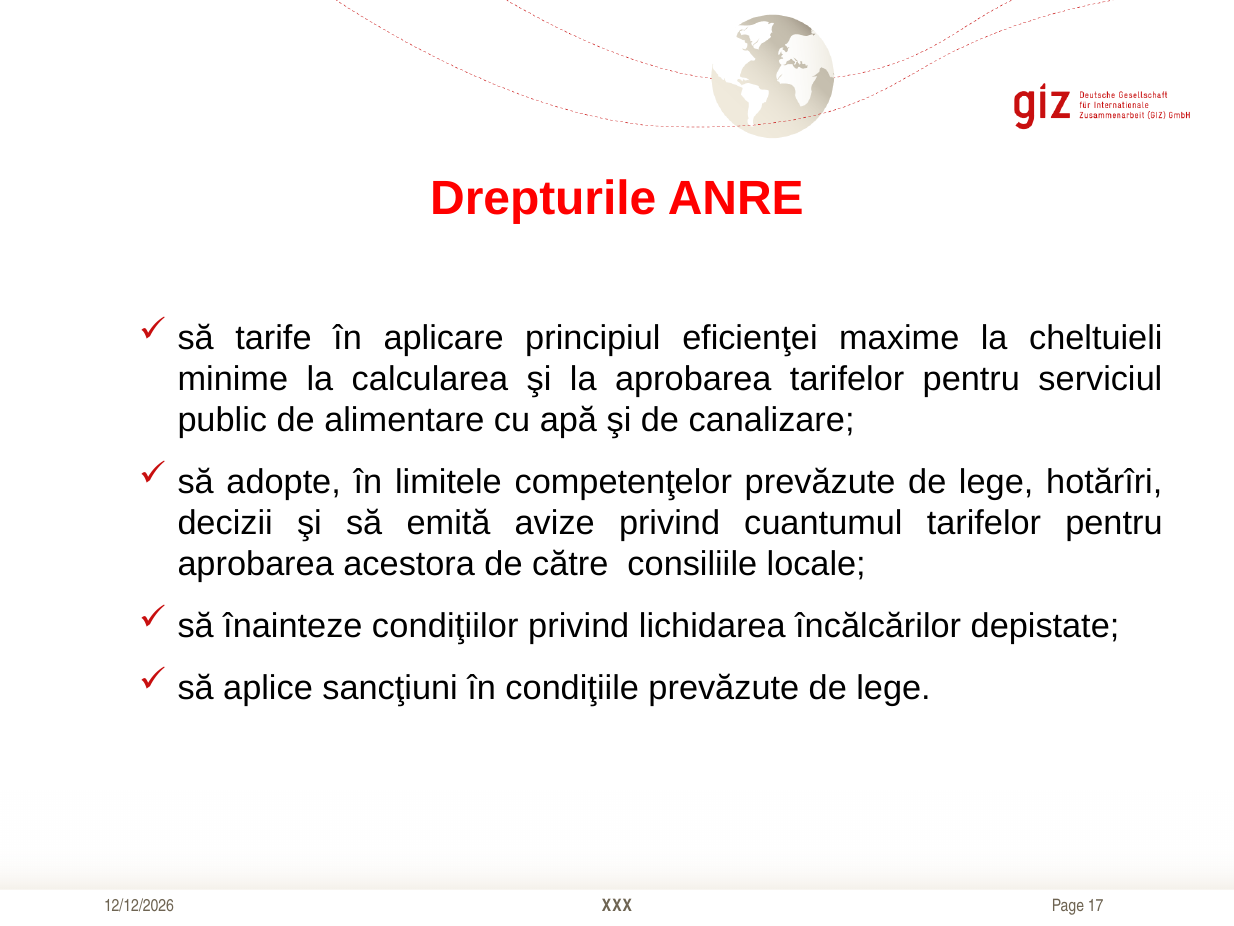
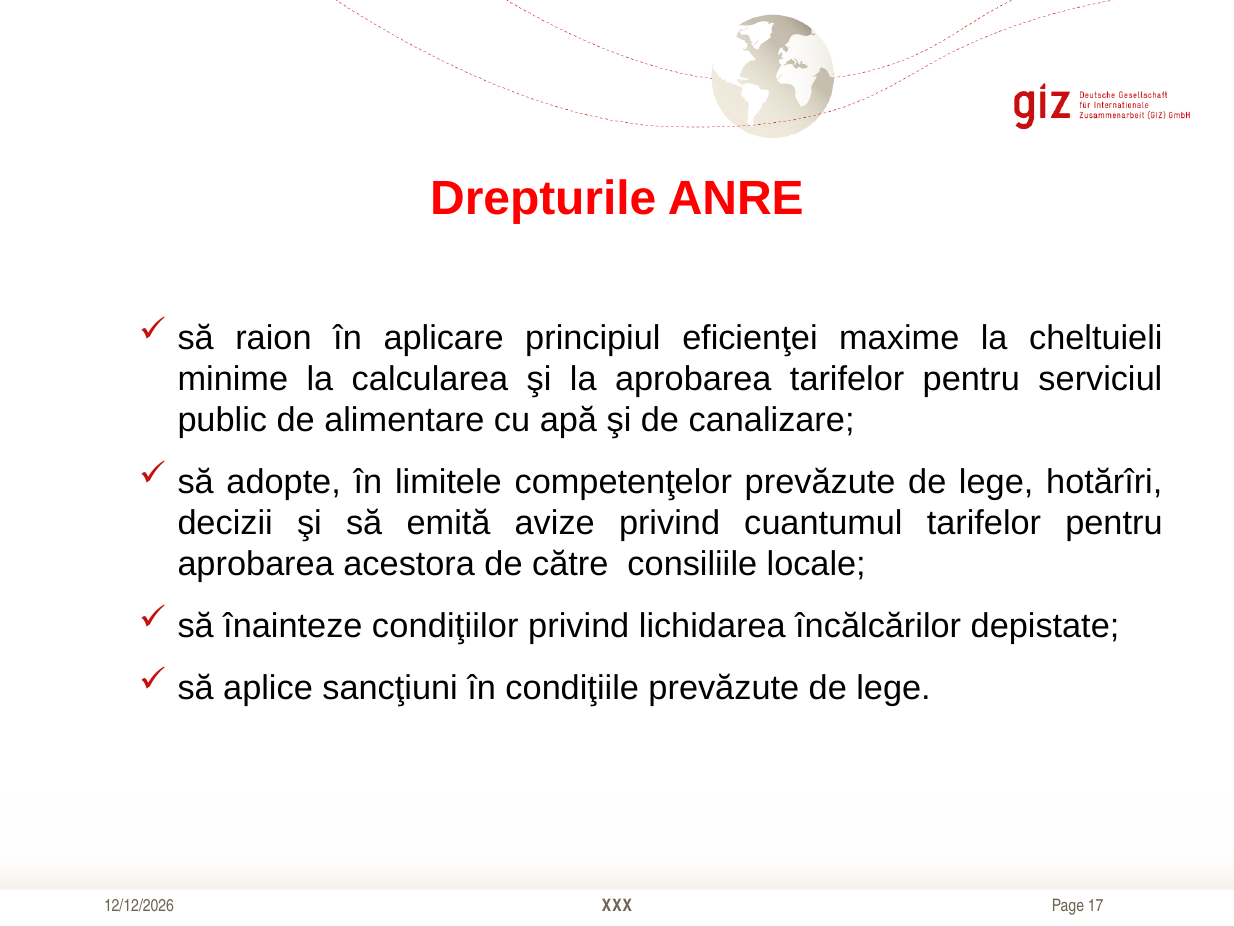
tarife: tarife -> raion
